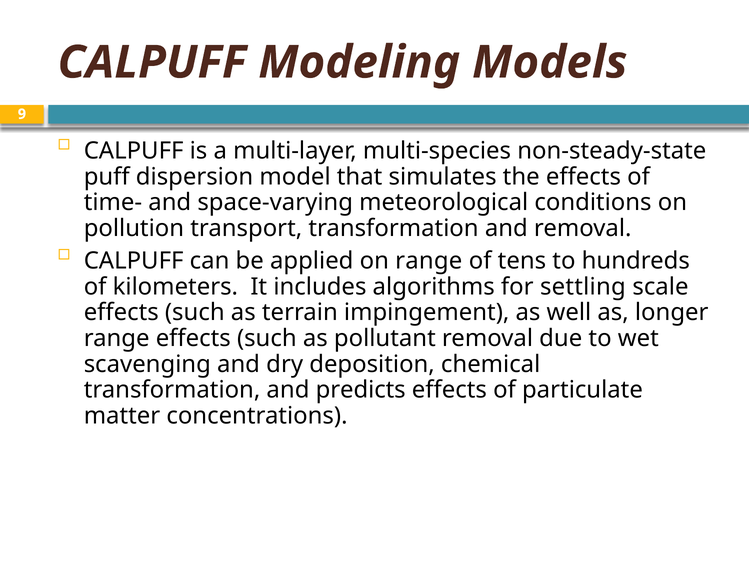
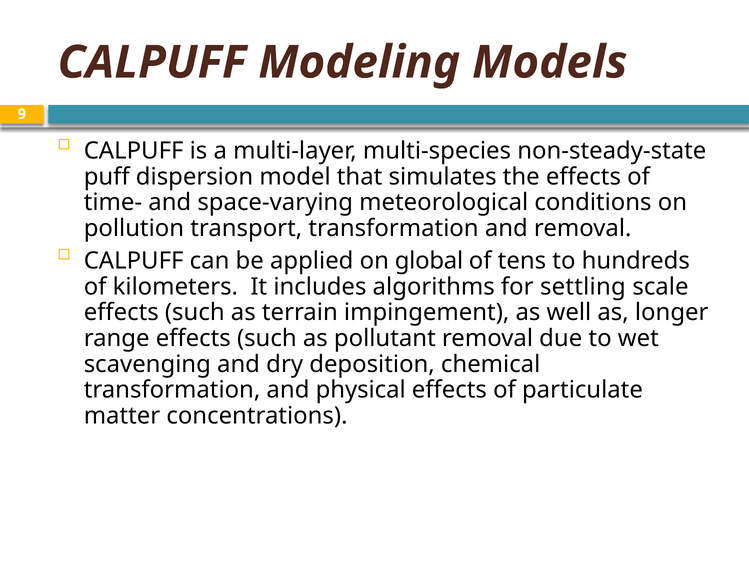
on range: range -> global
predicts: predicts -> physical
